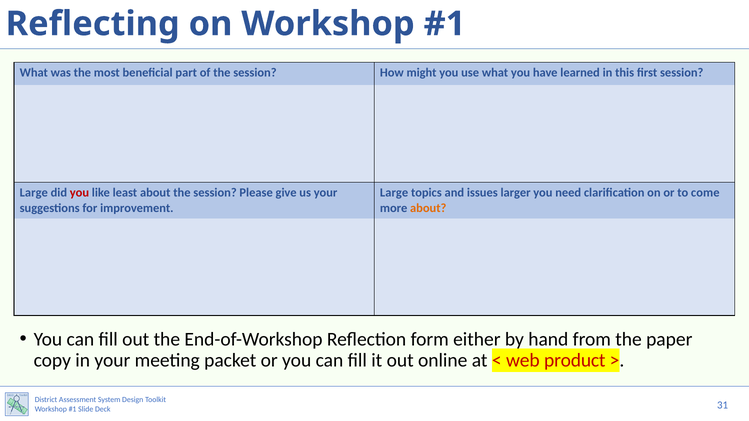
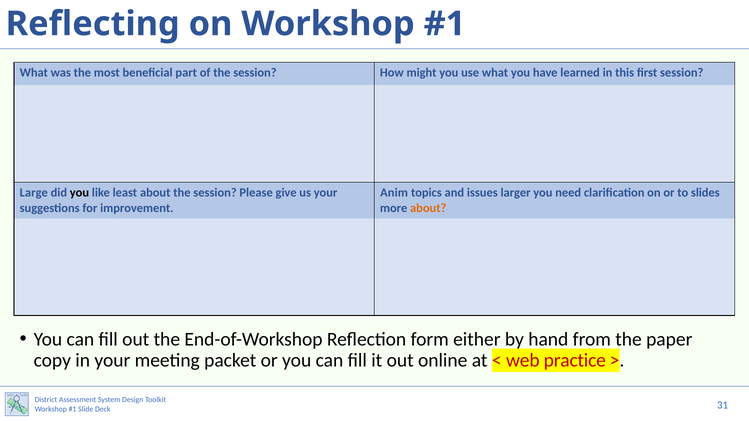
you at (79, 193) colour: red -> black
Large at (394, 193): Large -> Anim
come: come -> slides
product: product -> practice
